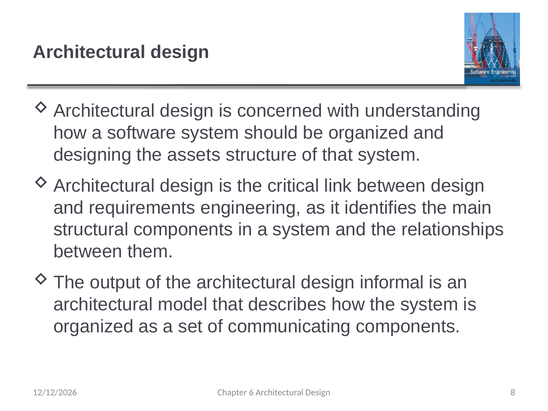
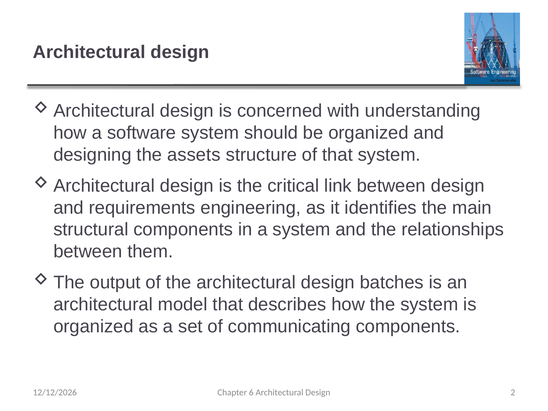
informal: informal -> batches
8: 8 -> 2
